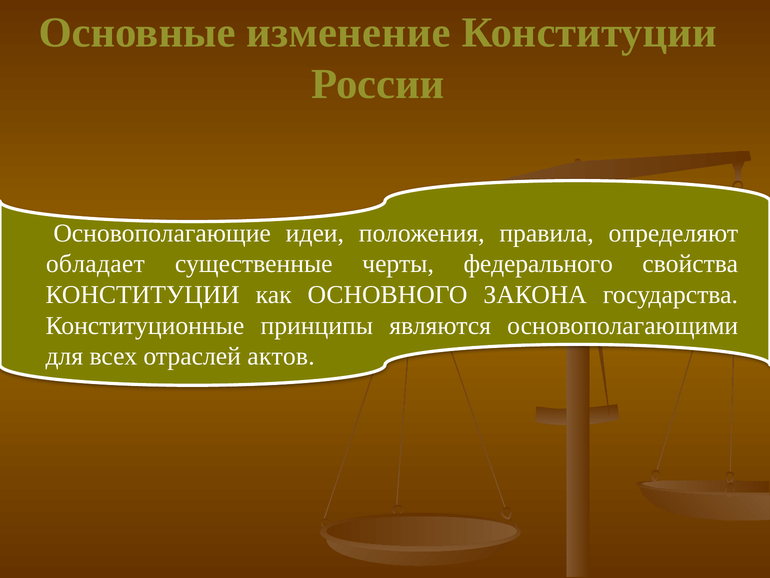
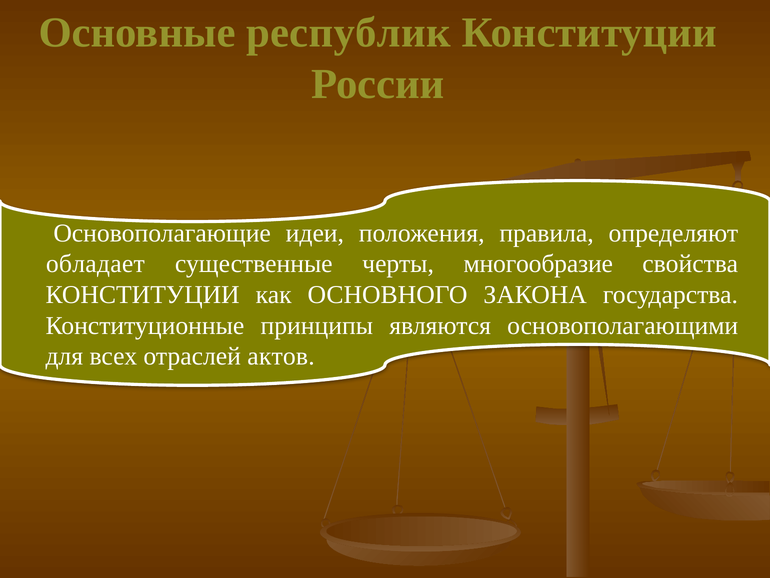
изменение: изменение -> республик
федерального: федерального -> многообразие
